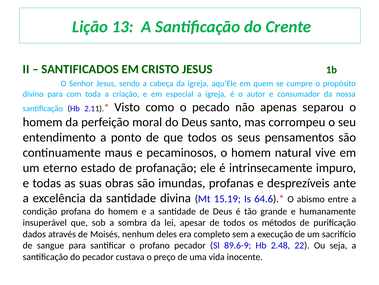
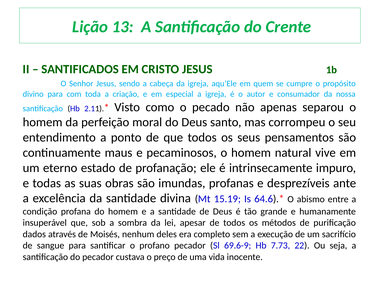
89.6-9: 89.6-9 -> 69.6-9
2.48: 2.48 -> 7.73
